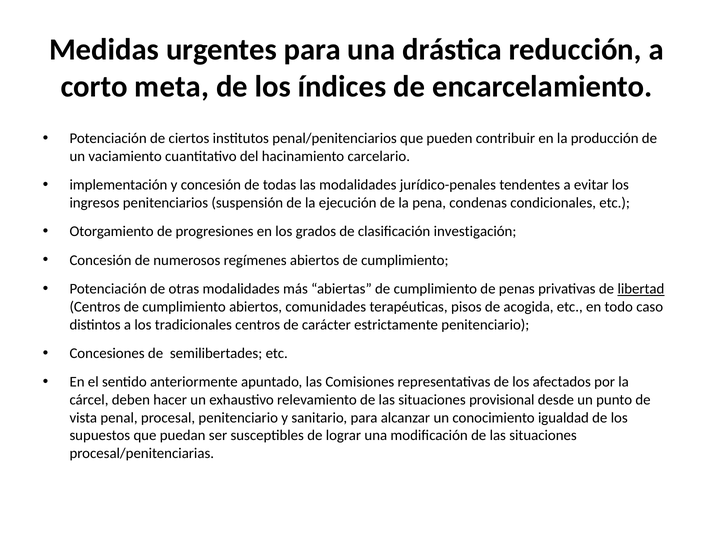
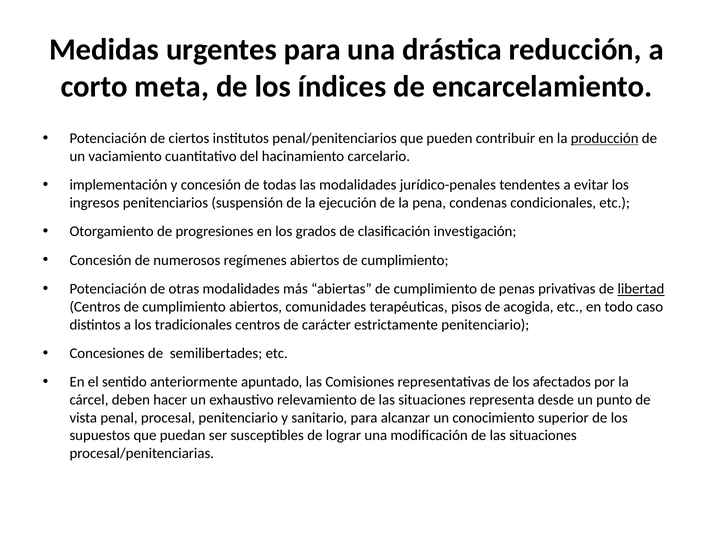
producción underline: none -> present
provisional: provisional -> representa
igualdad: igualdad -> superior
